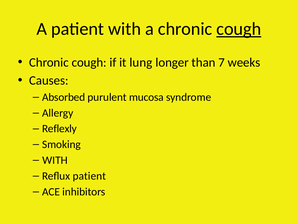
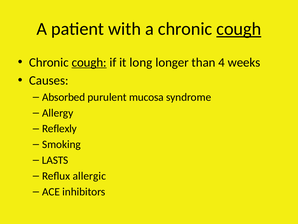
cough at (89, 62) underline: none -> present
lung: lung -> long
7: 7 -> 4
WITH at (55, 160): WITH -> LASTS
Reflux patient: patient -> allergic
